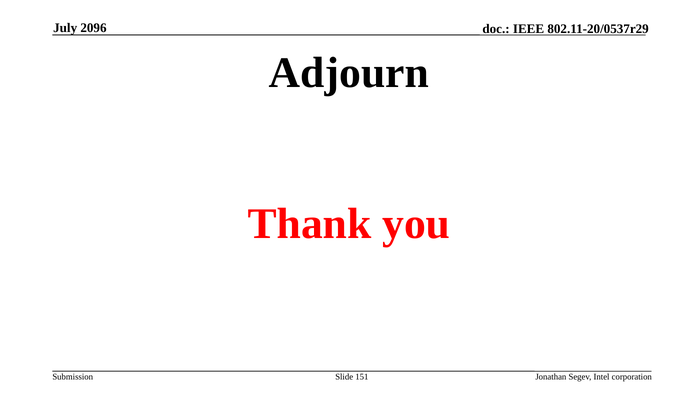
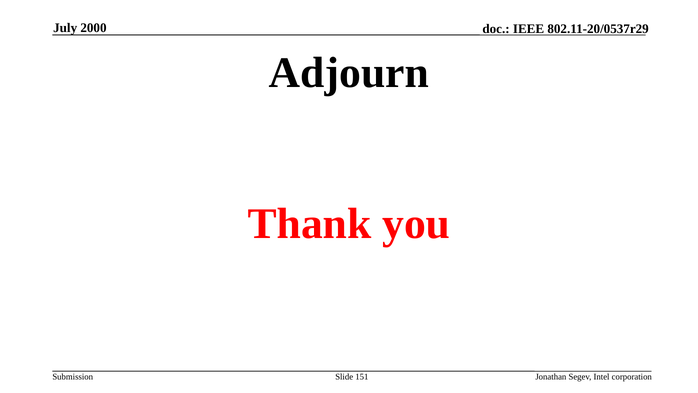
2096: 2096 -> 2000
